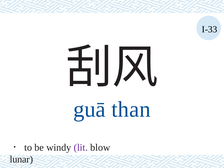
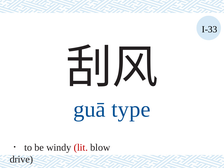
than: than -> type
lit colour: purple -> red
lunar: lunar -> drive
